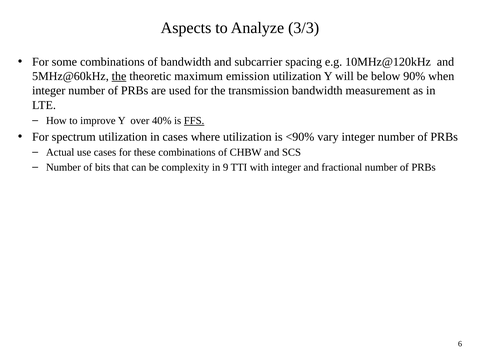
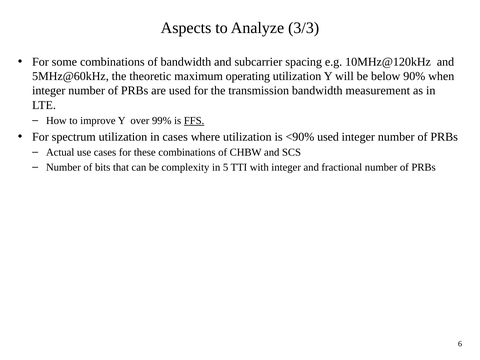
the at (119, 76) underline: present -> none
emission: emission -> operating
40%: 40% -> 99%
<90% vary: vary -> used
9: 9 -> 5
